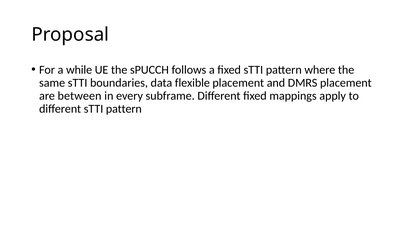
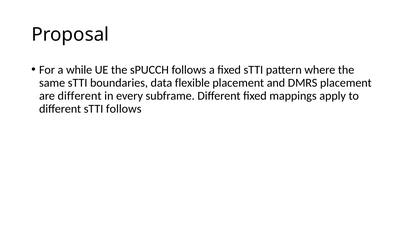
are between: between -> different
different sTTI pattern: pattern -> follows
